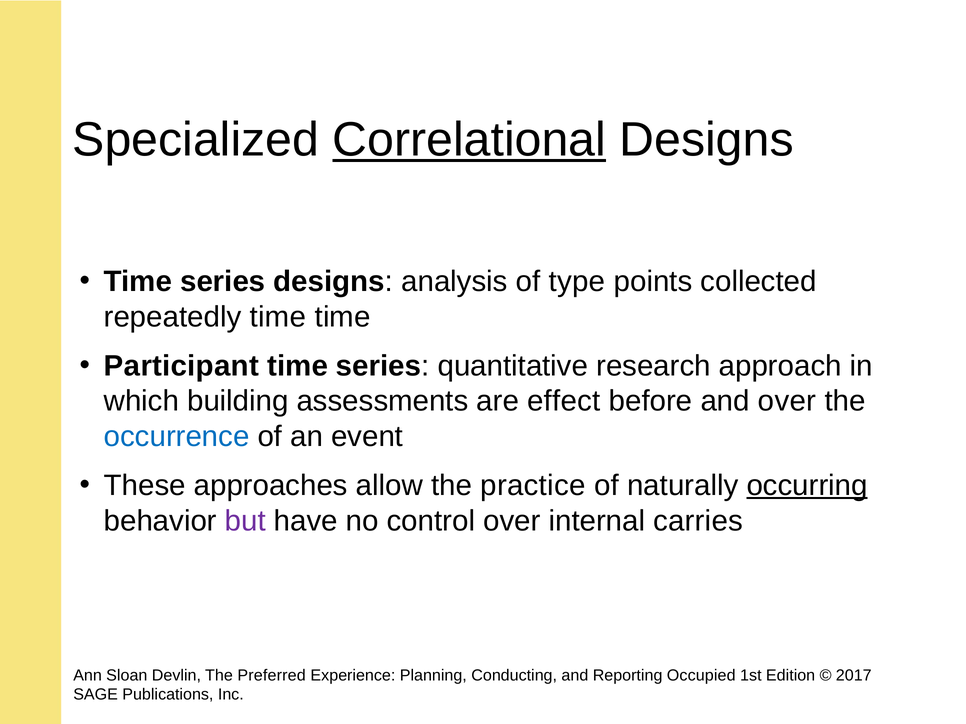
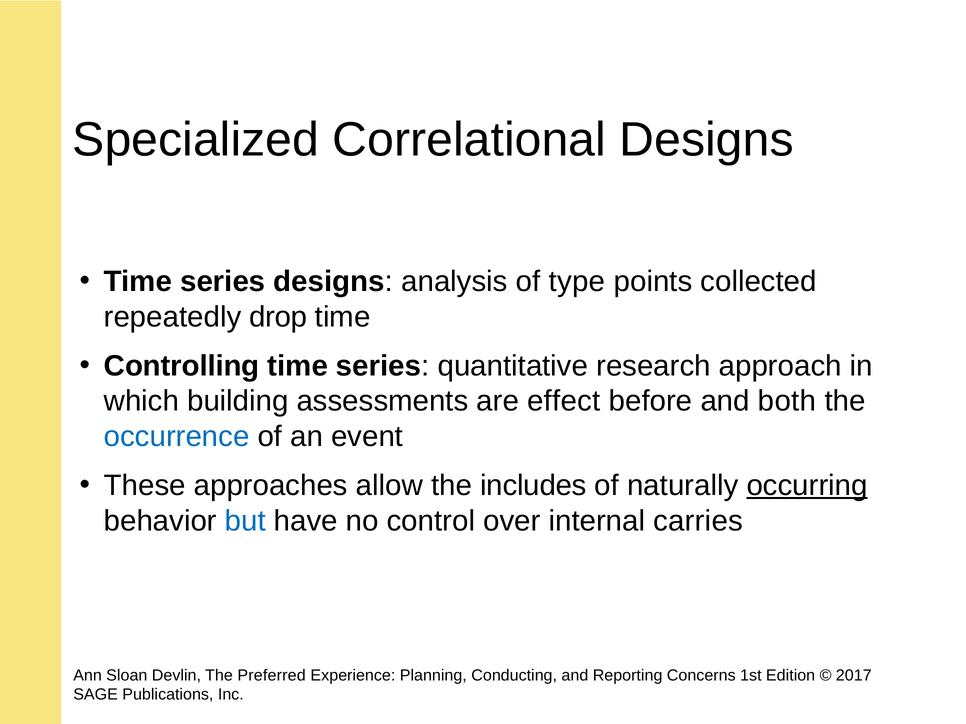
Correlational underline: present -> none
repeatedly time: time -> drop
Participant: Participant -> Controlling
and over: over -> both
practice: practice -> includes
but colour: purple -> blue
Occupied: Occupied -> Concerns
